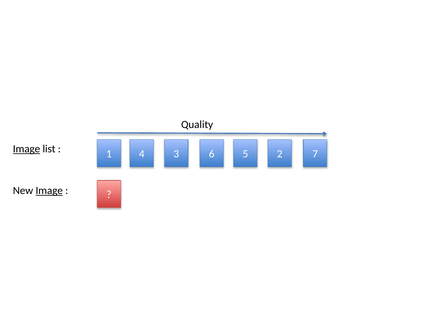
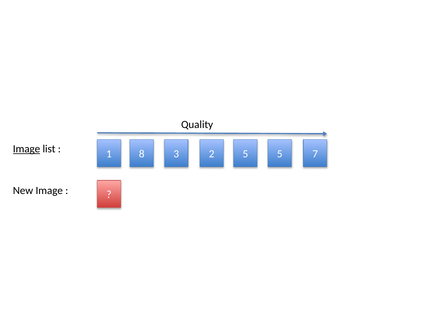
4: 4 -> 8
6: 6 -> 2
5 2: 2 -> 5
Image at (49, 191) underline: present -> none
